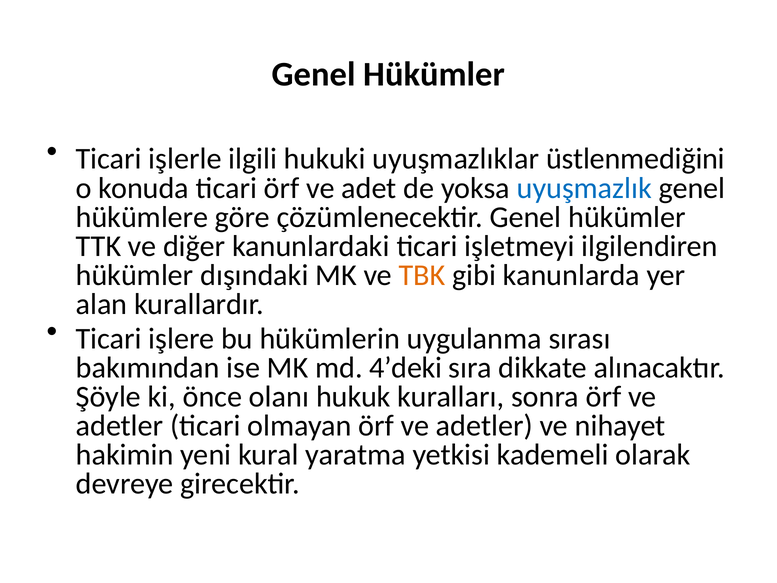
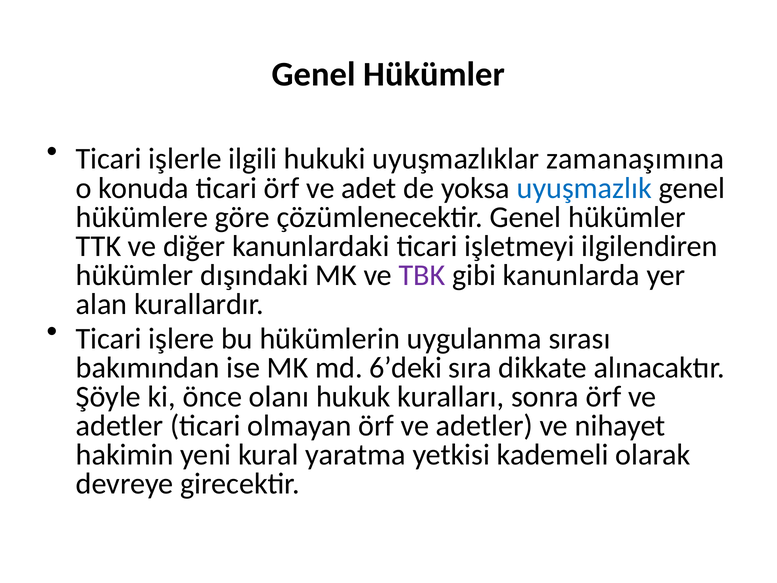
üstlenmediğini: üstlenmediğini -> zamanaşımına
TBK colour: orange -> purple
4’deki: 4’deki -> 6’deki
